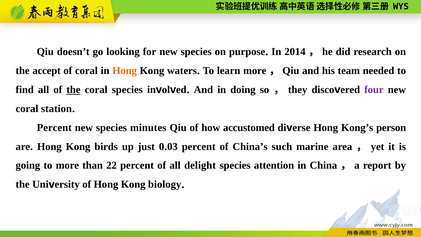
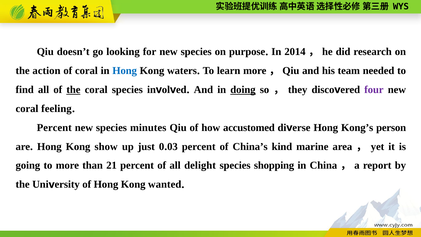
accept: accept -> action
Hong at (125, 71) colour: orange -> blue
doing underline: none -> present
station: station -> feeling
birds: birds -> show
such: such -> kind
22: 22 -> 21
attention: attention -> shopping
biology: biology -> wanted
